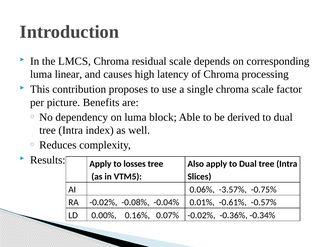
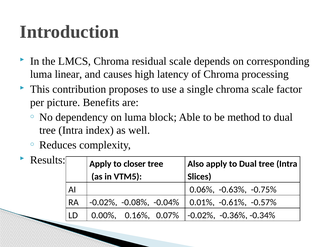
derived: derived -> method
losses: losses -> closer
-3.57%: -3.57% -> -0.63%
